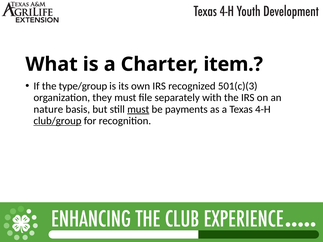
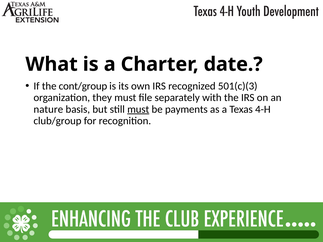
item: item -> date
type/group: type/group -> cont/group
club/group underline: present -> none
